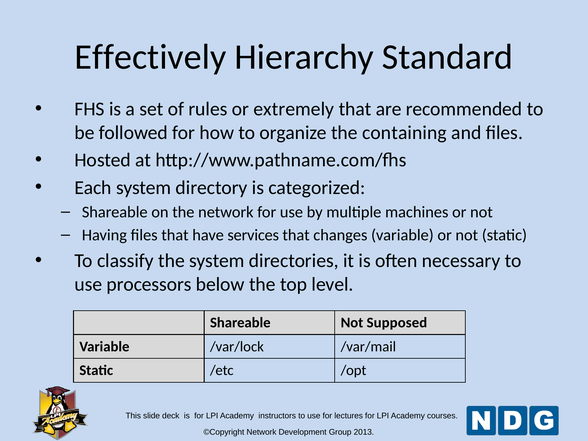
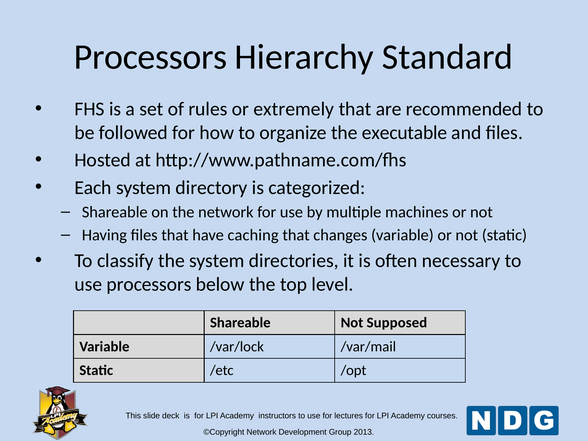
Effectively at (150, 57): Effectively -> Processors
containing: containing -> executable
services: services -> caching
